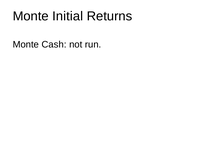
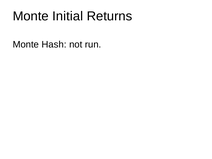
Cash: Cash -> Hash
